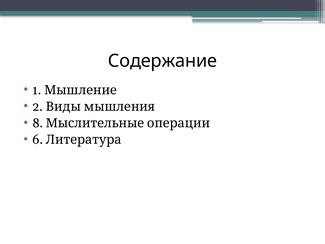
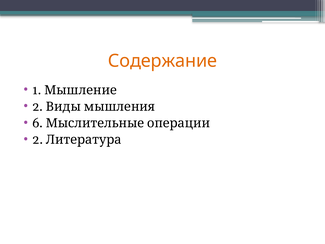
Содержание colour: black -> orange
8: 8 -> 6
6 at (38, 140): 6 -> 2
